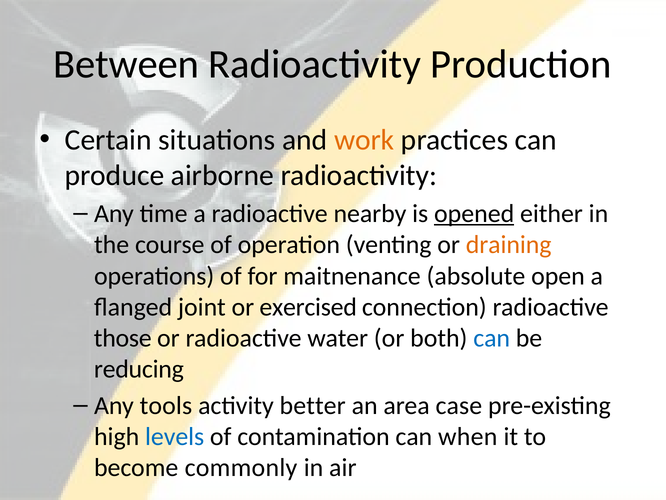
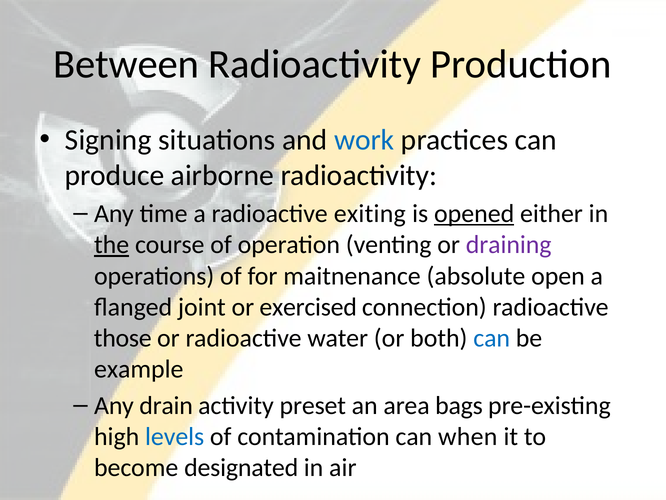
Certain: Certain -> Signing
work colour: orange -> blue
nearby: nearby -> exiting
the underline: none -> present
draining colour: orange -> purple
reducing: reducing -> example
tools: tools -> drain
better: better -> preset
case: case -> bags
commonly: commonly -> designated
